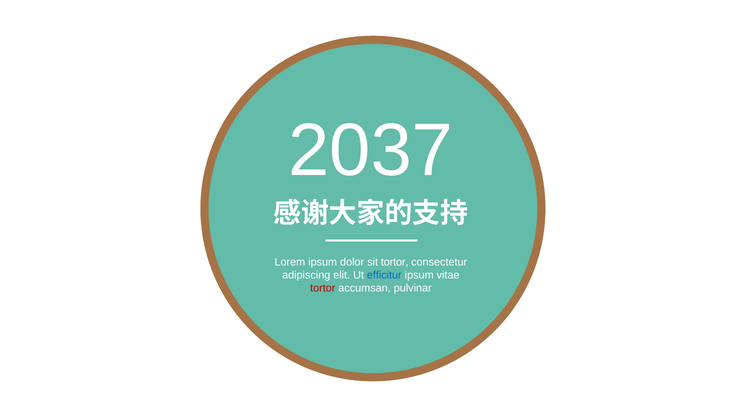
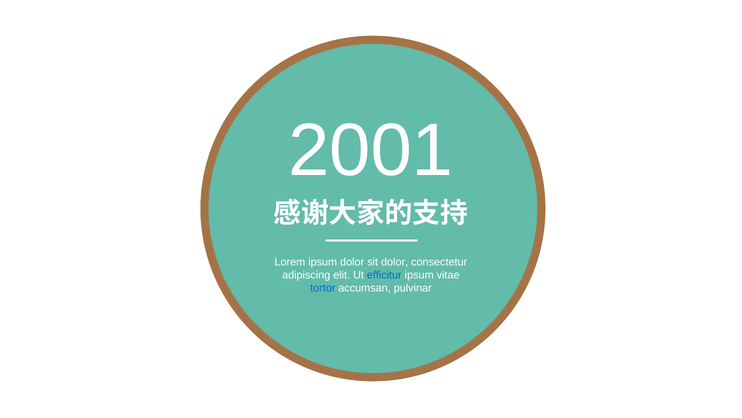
2037: 2037 -> 2001
sit tortor: tortor -> dolor
tortor at (323, 288) colour: red -> blue
